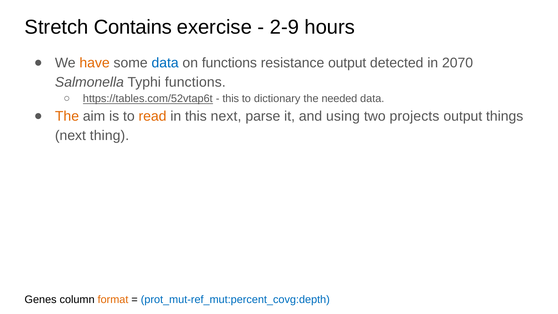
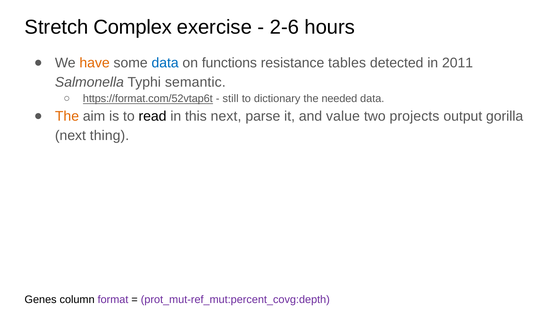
Contains: Contains -> Complex
2-9: 2-9 -> 2-6
resistance output: output -> tables
2070: 2070 -> 2011
Typhi functions: functions -> semantic
https://tables.com/52vtap6t: https://tables.com/52vtap6t -> https://format.com/52vtap6t
this at (231, 99): this -> still
read colour: orange -> black
using: using -> value
things: things -> gorilla
format colour: orange -> purple
prot_mut-ref_mut:percent_covg:depth colour: blue -> purple
